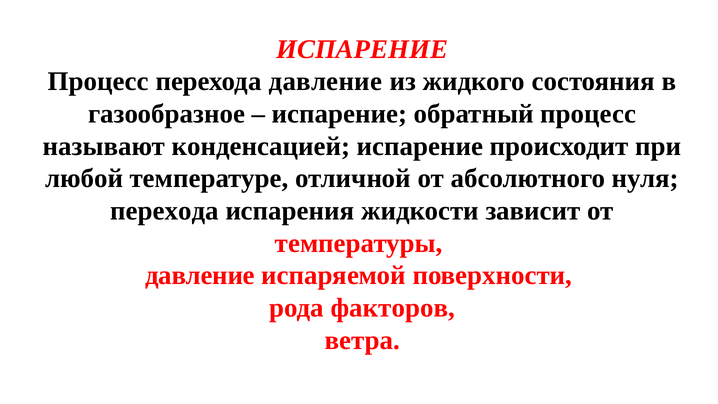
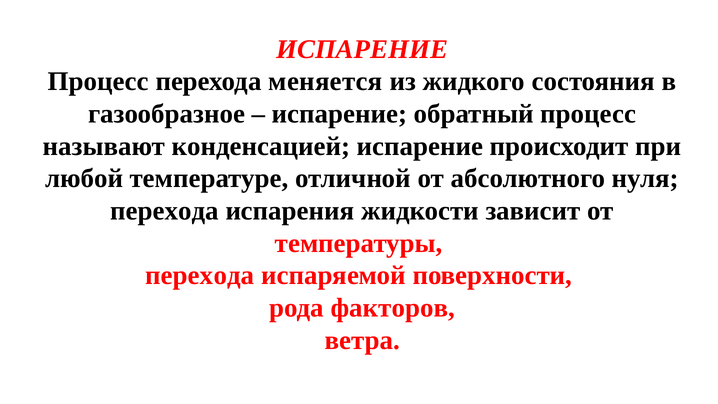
перехода давление: давление -> меняется
давление at (200, 275): давление -> перехода
